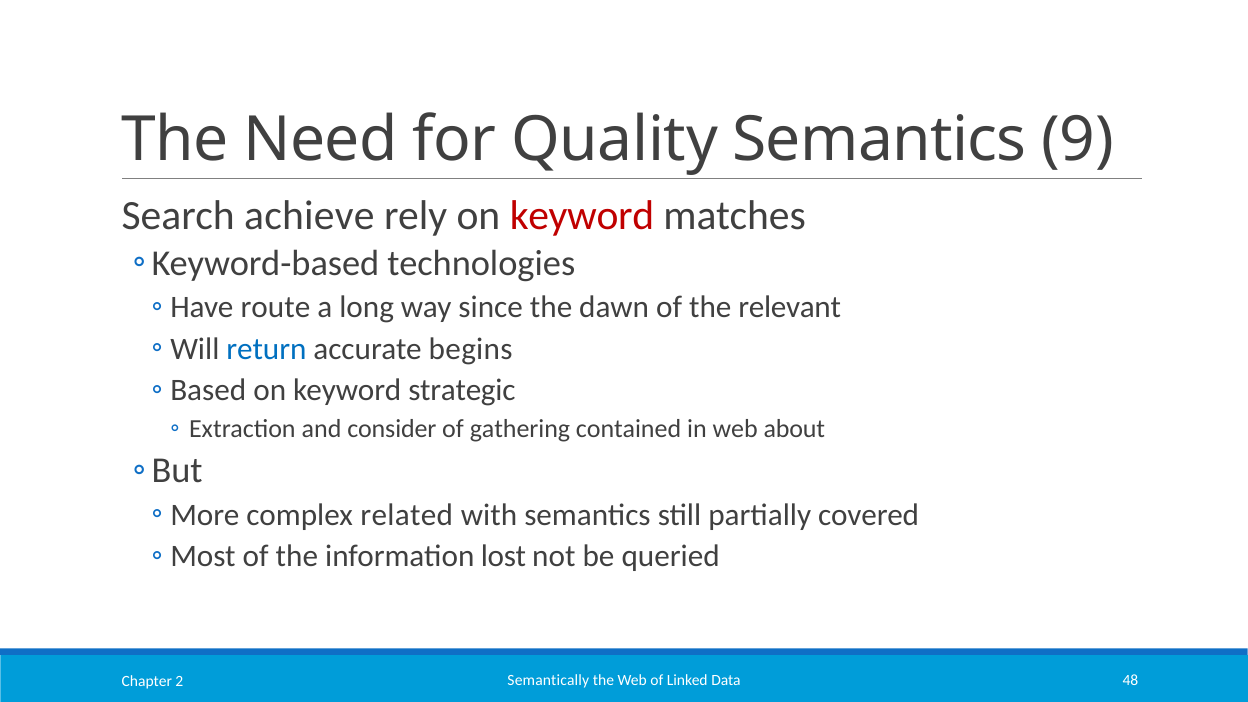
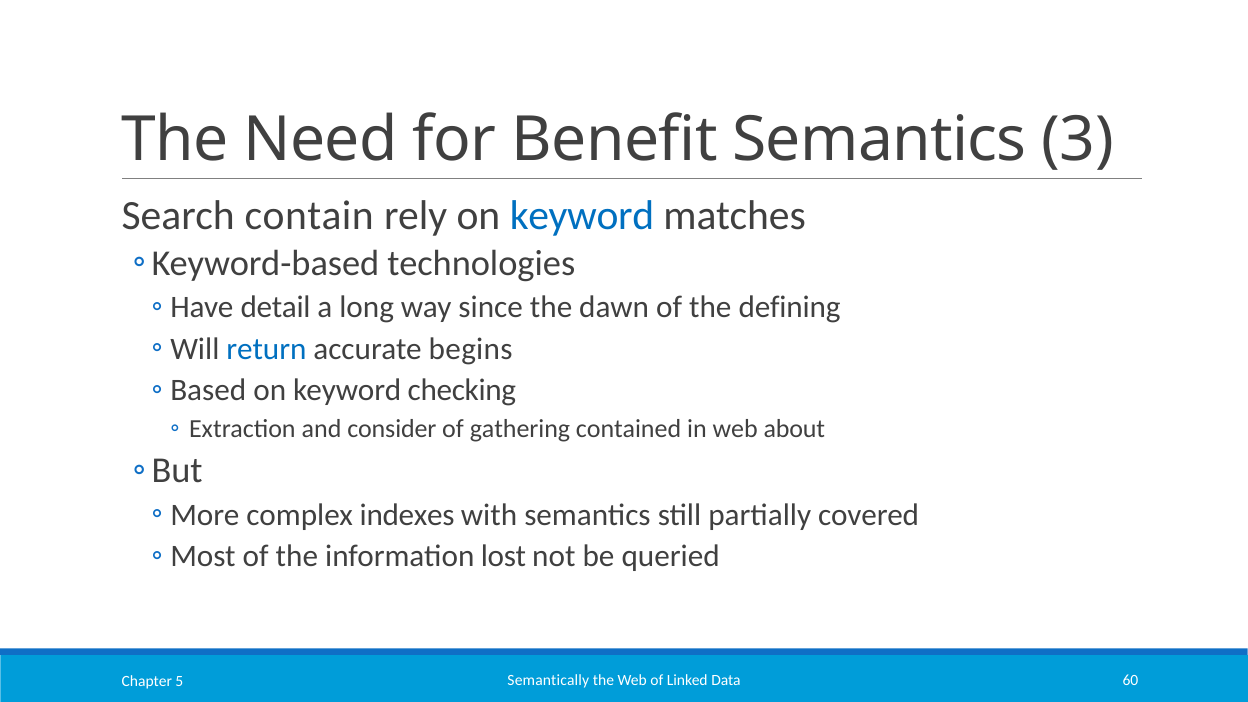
Quality: Quality -> Benefit
9: 9 -> 3
achieve: achieve -> contain
keyword at (582, 216) colour: red -> blue
route: route -> detail
relevant: relevant -> defining
strategic: strategic -> checking
related: related -> indexes
48: 48 -> 60
2: 2 -> 5
